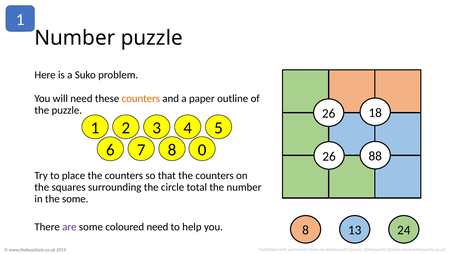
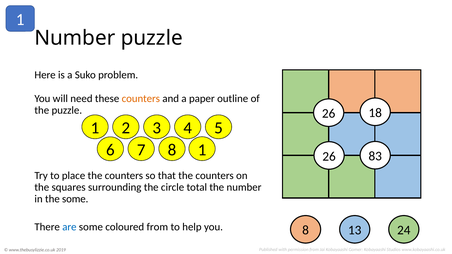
8 0: 0 -> 1
88: 88 -> 83
are colour: purple -> blue
coloured need: need -> from
